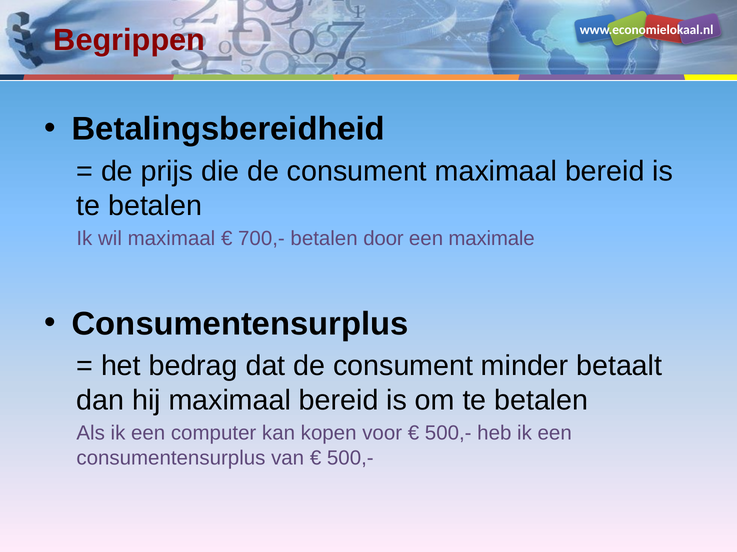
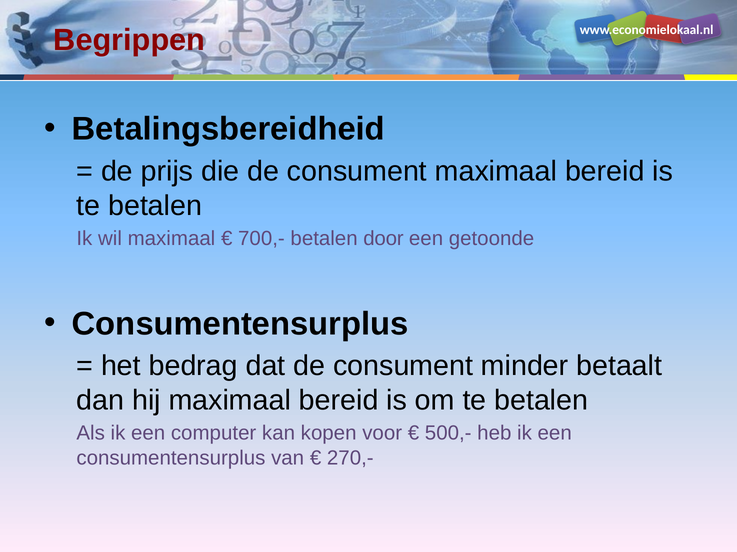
maximale: maximale -> getoonde
500,- at (350, 458): 500,- -> 270,-
